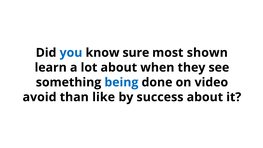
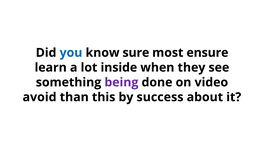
shown: shown -> ensure
lot about: about -> inside
being colour: blue -> purple
like: like -> this
